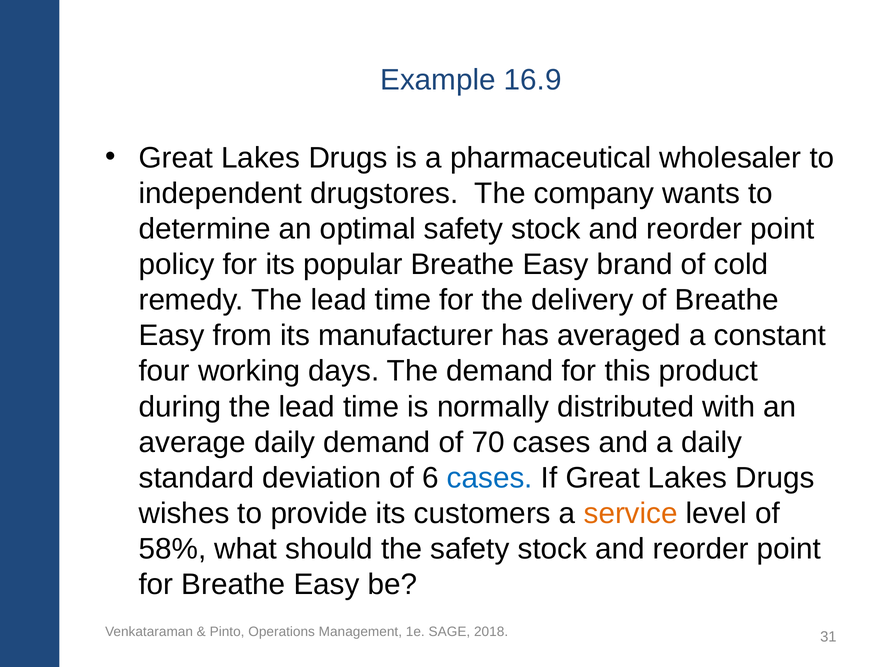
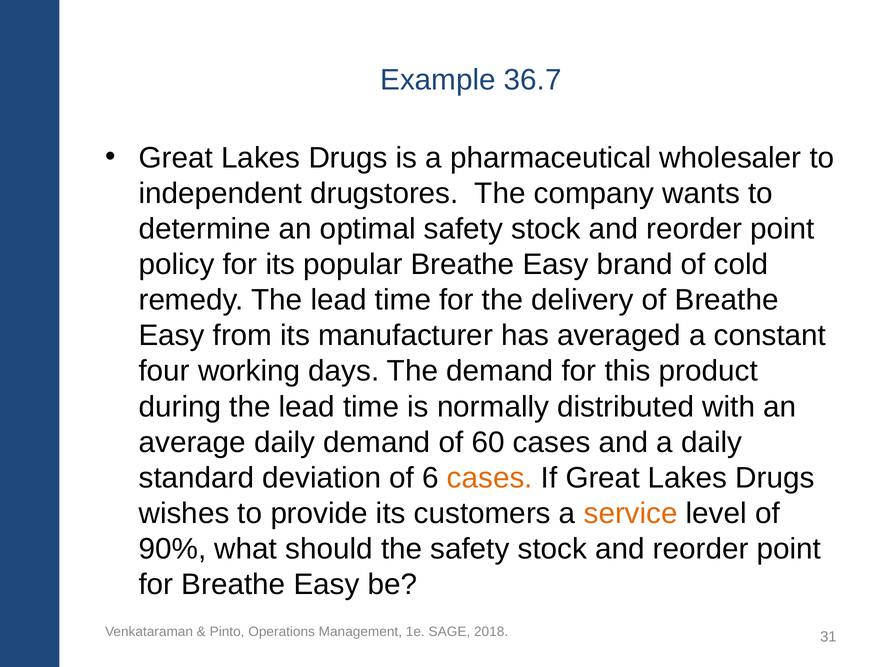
16.9: 16.9 -> 36.7
70: 70 -> 60
cases at (490, 478) colour: blue -> orange
58%: 58% -> 90%
